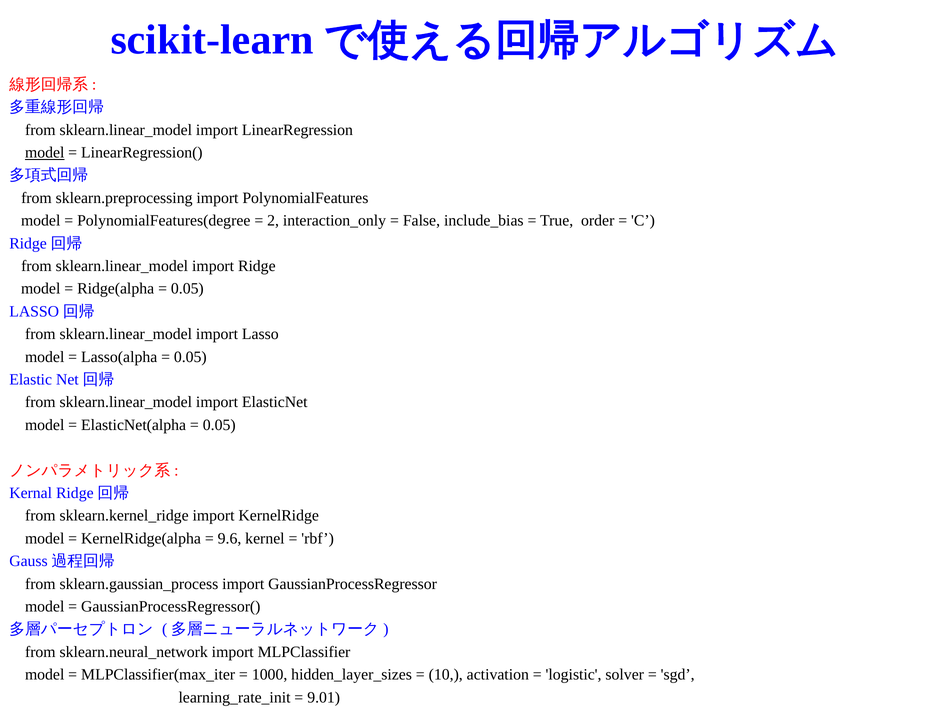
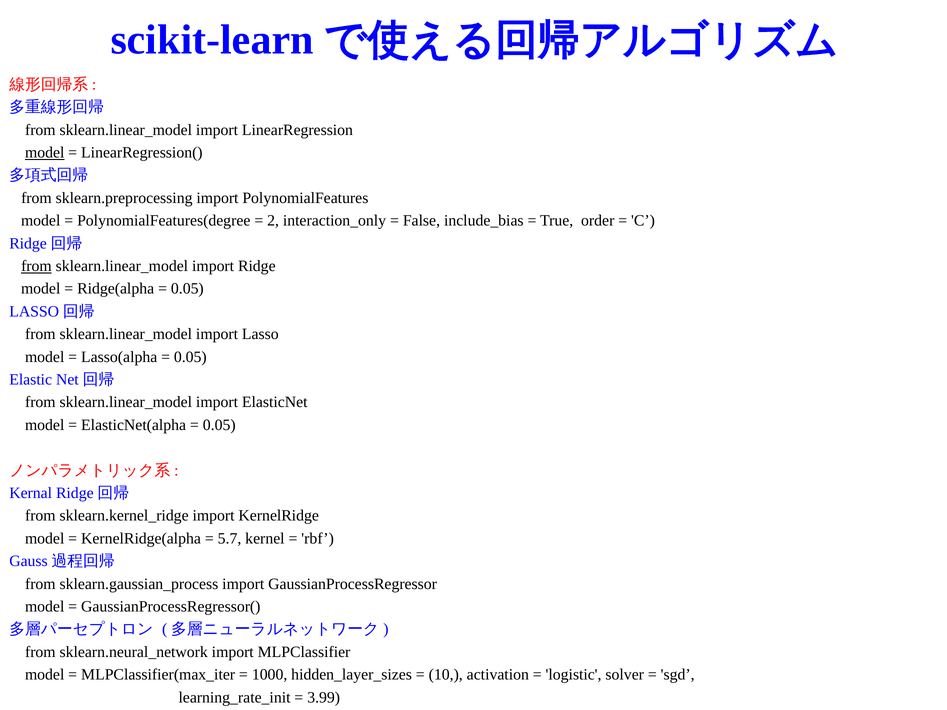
from at (36, 266) underline: none -> present
9.6: 9.6 -> 5.7
9.01: 9.01 -> 3.99
